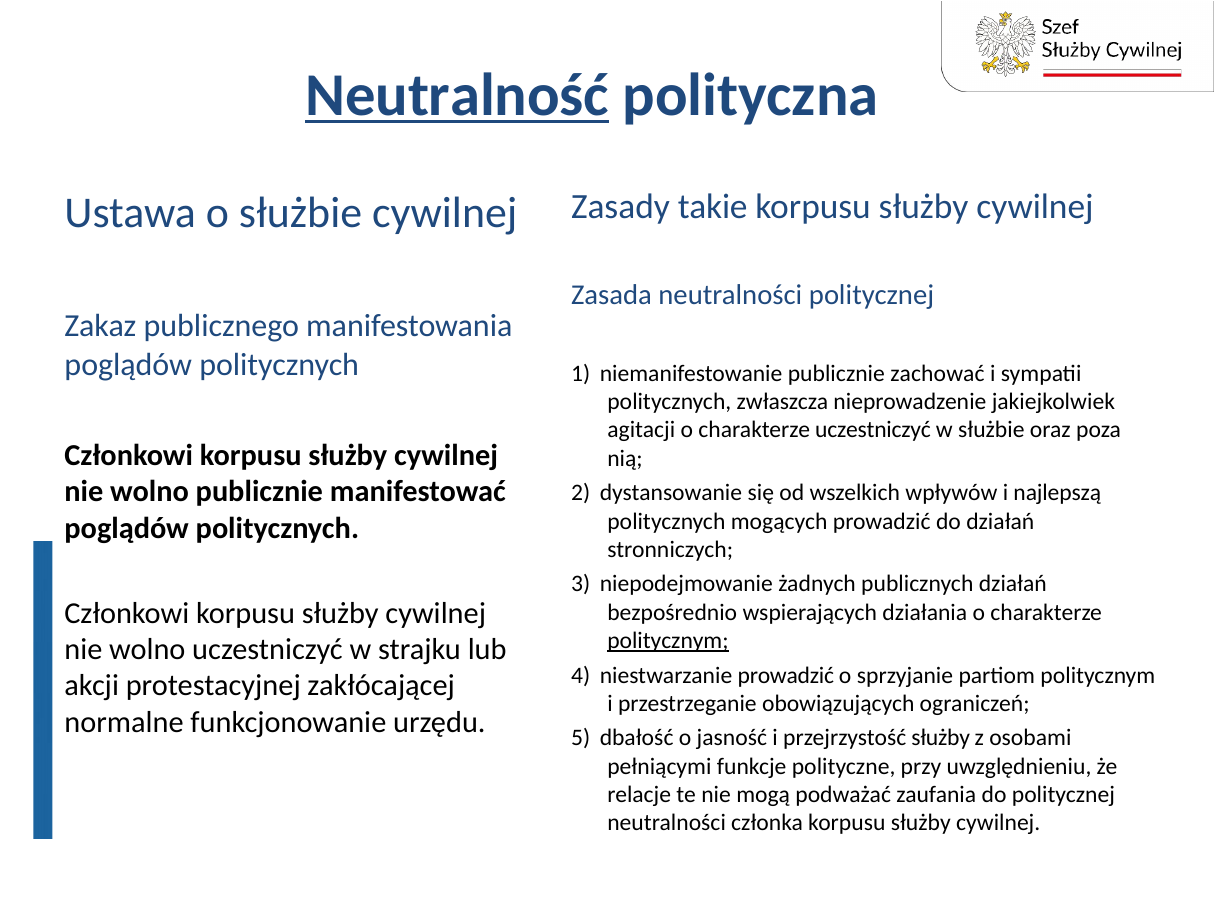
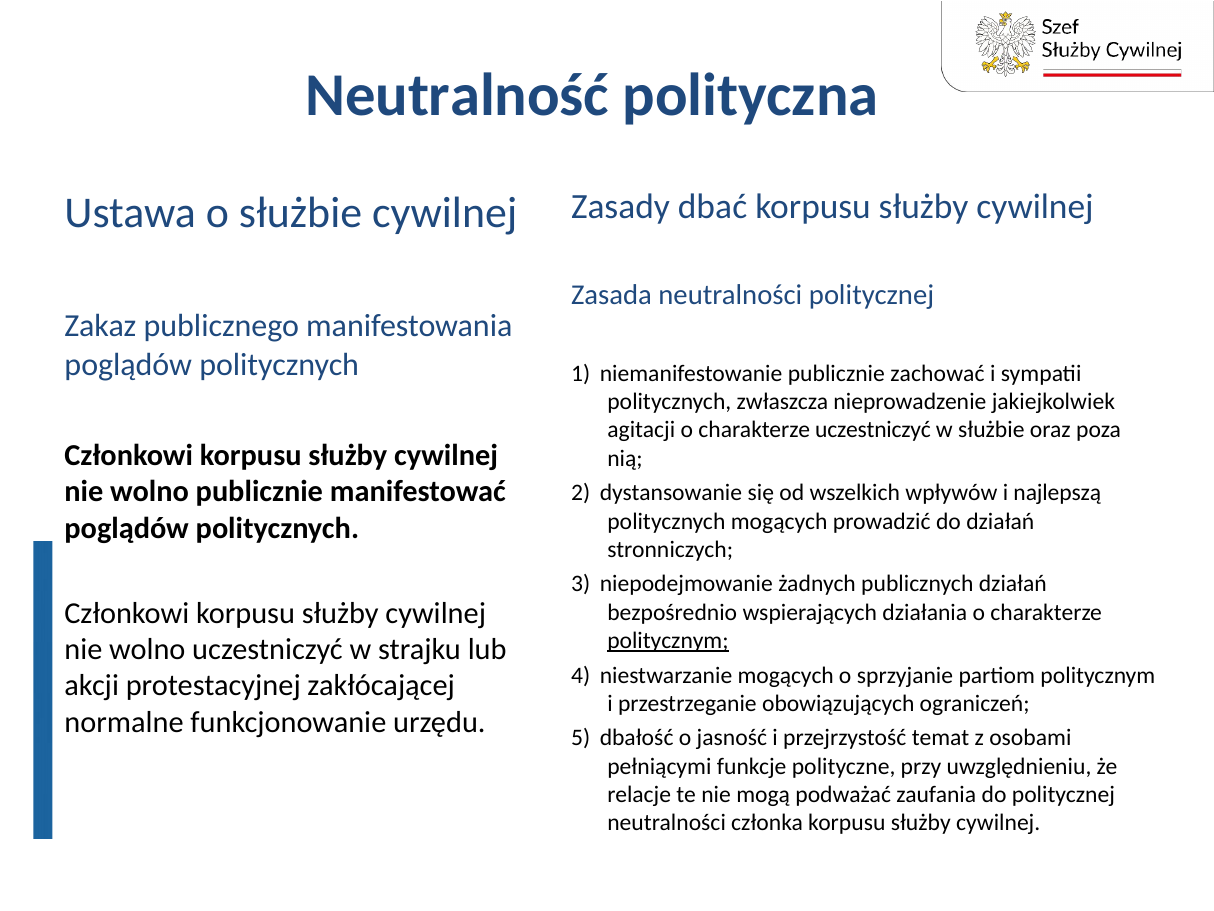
Neutralność underline: present -> none
takie: takie -> dbać
niestwarzanie prowadzić: prowadzić -> mogących
przejrzystość służby: służby -> temat
